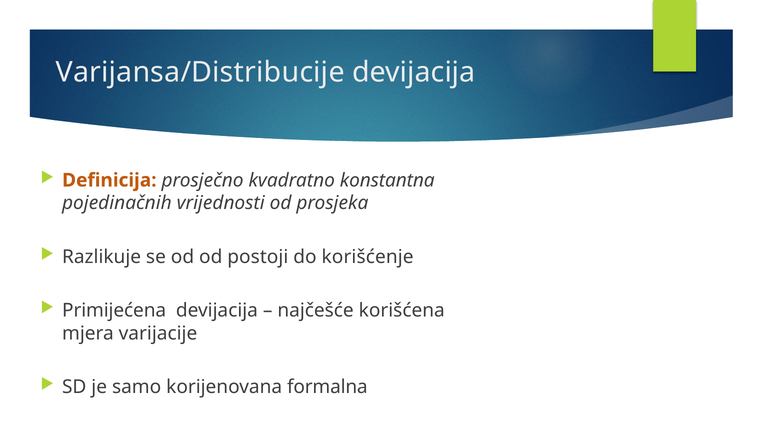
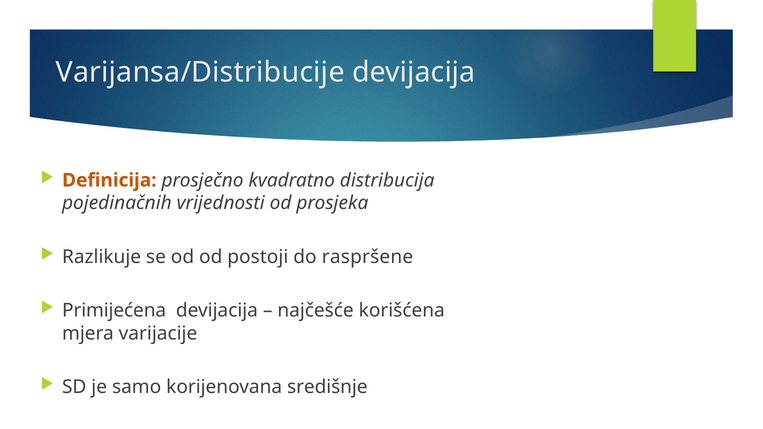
konstantna: konstantna -> distribucija
korišćenje: korišćenje -> raspršene
formalna: formalna -> središnje
